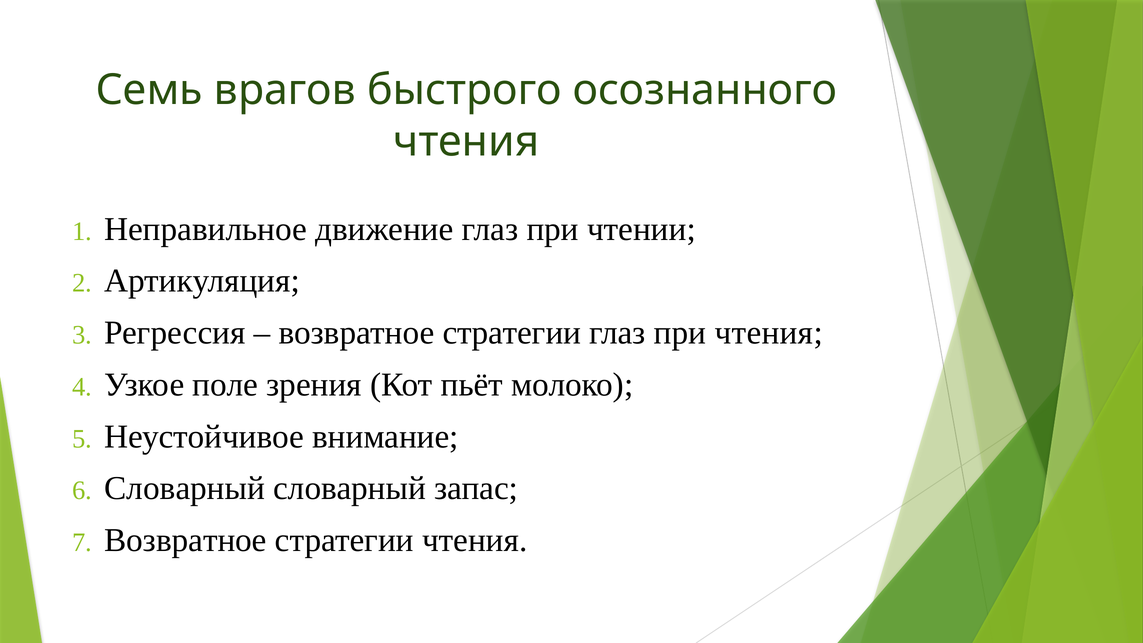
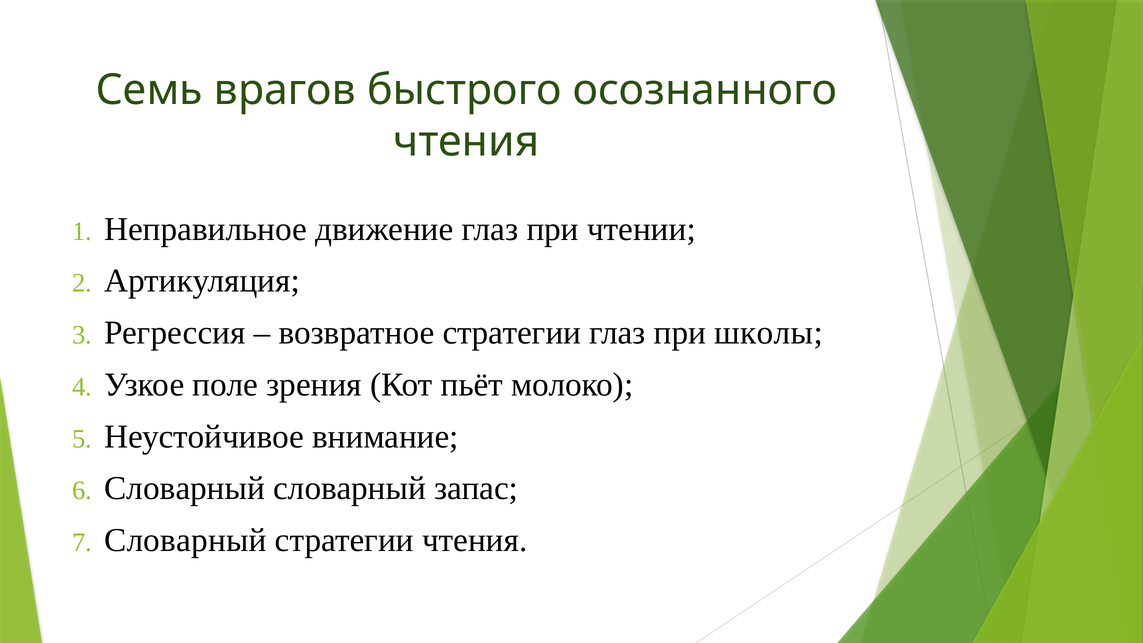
при чтения: чтения -> школы
Возвратное at (185, 540): Возвратное -> Словарный
